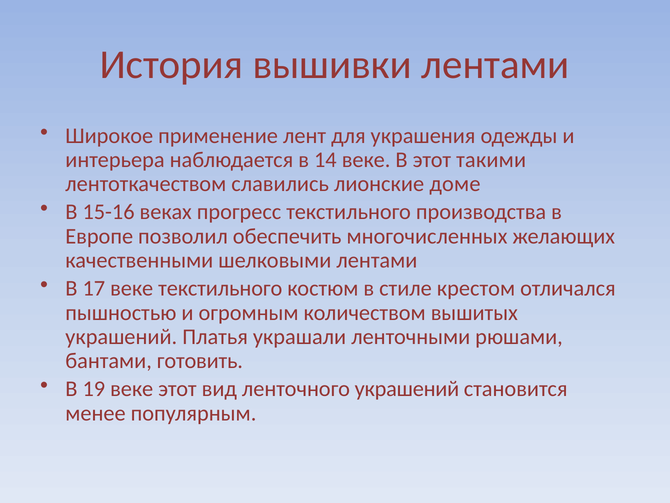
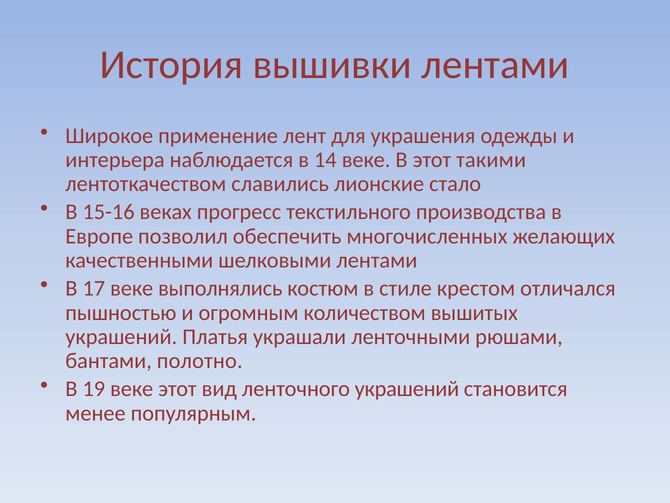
доме: доме -> стало
веке текстильного: текстильного -> выполнялись
готовить: готовить -> полотно
